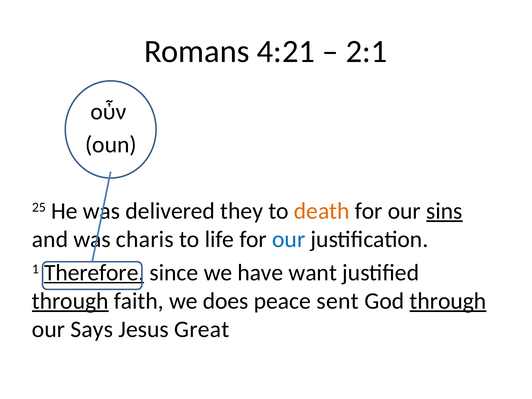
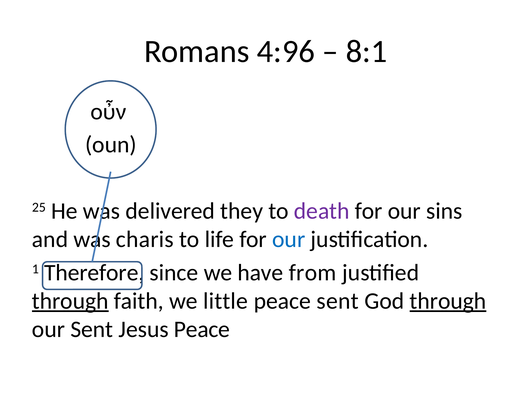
4:21: 4:21 -> 4:96
2:1: 2:1 -> 8:1
death colour: orange -> purple
sins underline: present -> none
Therefore underline: present -> none
want: want -> from
does: does -> little
our Says: Says -> Sent
Jesus Great: Great -> Peace
